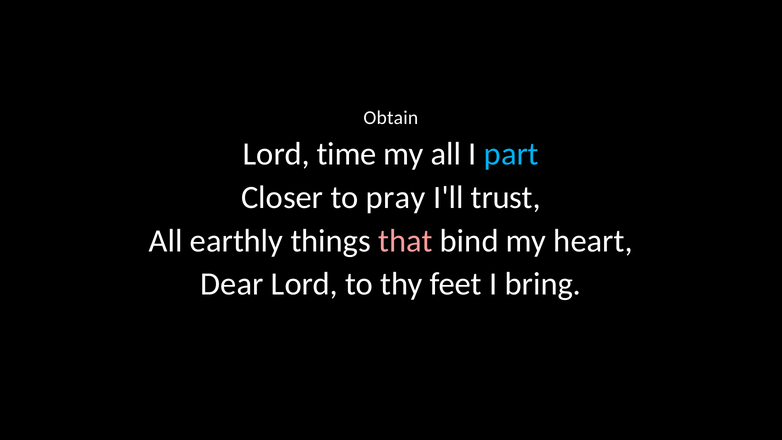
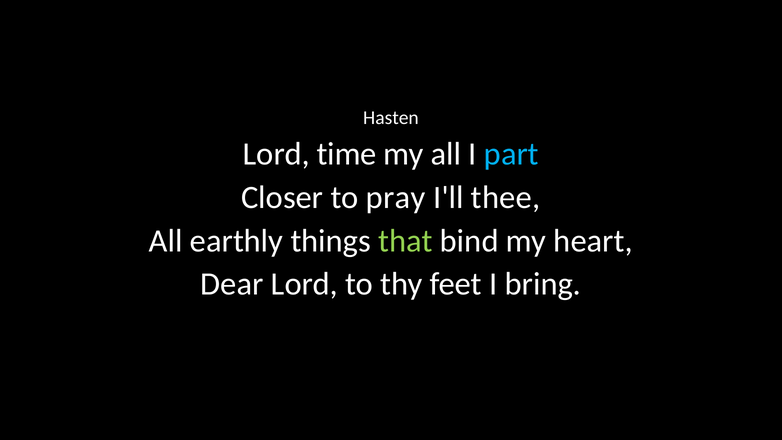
Obtain: Obtain -> Hasten
trust: trust -> thee
that colour: pink -> light green
